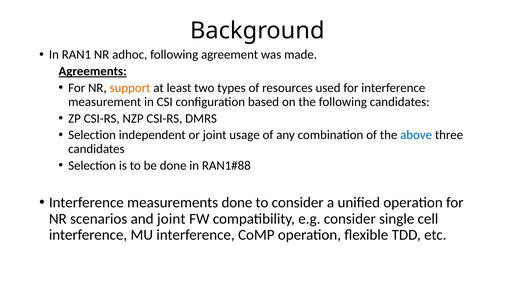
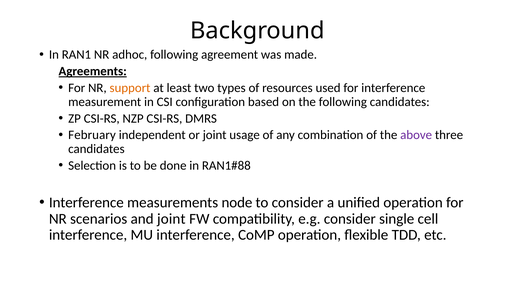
Selection at (92, 135): Selection -> February
above colour: blue -> purple
measurements done: done -> node
